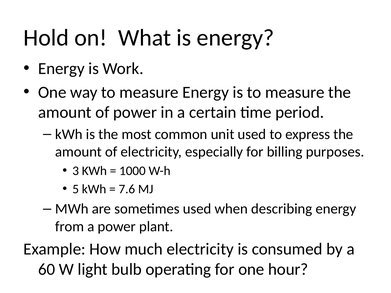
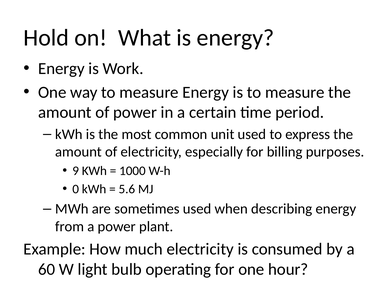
3: 3 -> 9
5: 5 -> 0
7.6: 7.6 -> 5.6
